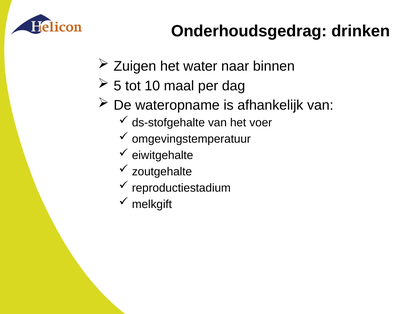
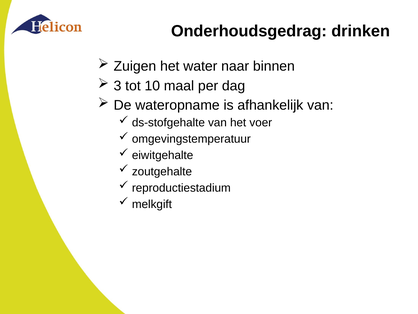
5: 5 -> 3
